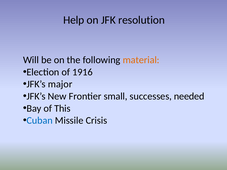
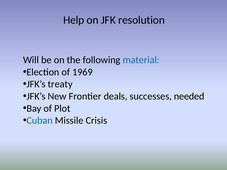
material colour: orange -> blue
1916: 1916 -> 1969
major: major -> treaty
small: small -> deals
This: This -> Plot
